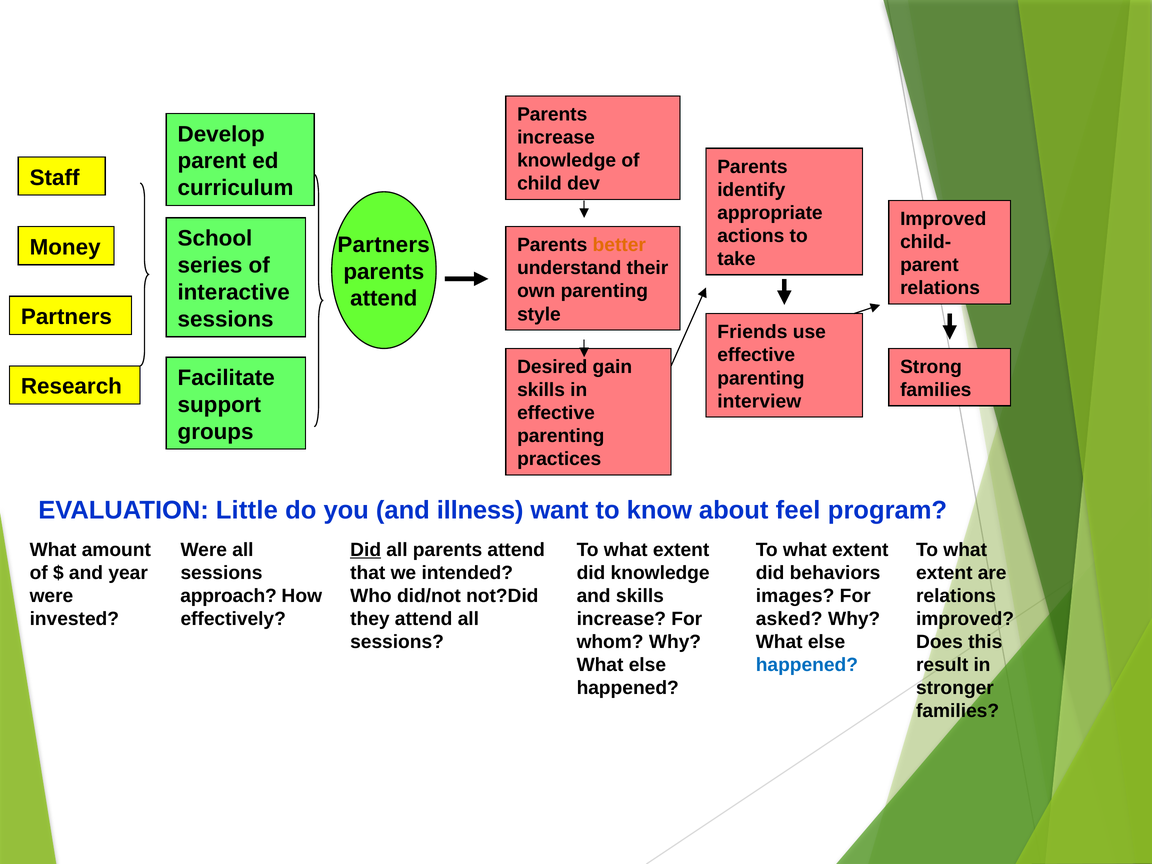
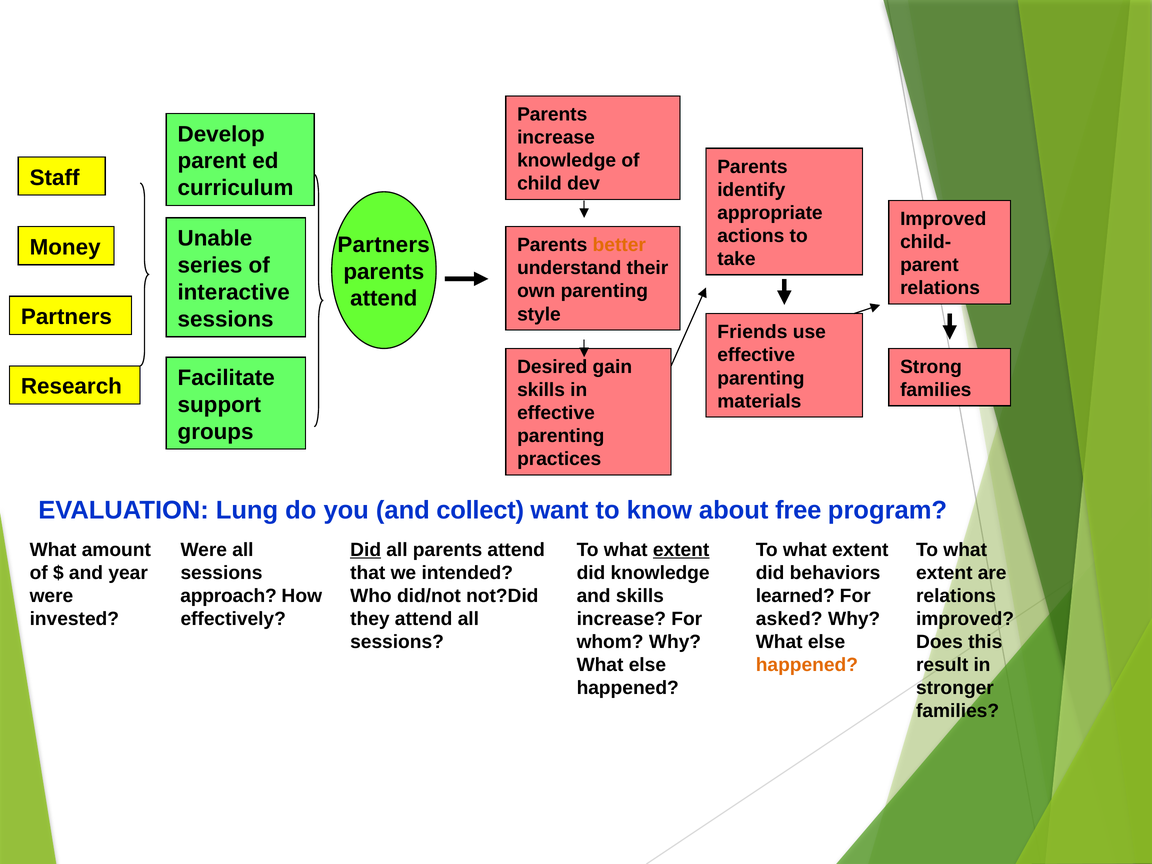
School: School -> Unable
interview: interview -> materials
Little: Little -> Lung
illness: illness -> collect
feel: feel -> free
extent at (681, 550) underline: none -> present
images: images -> learned
happened at (807, 665) colour: blue -> orange
